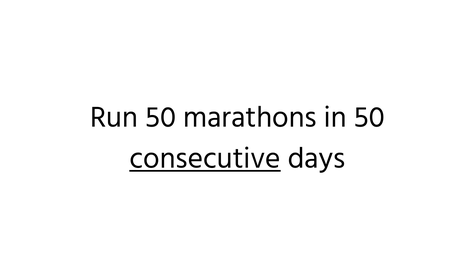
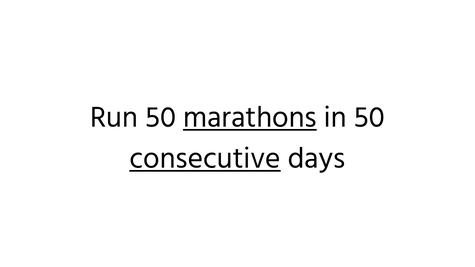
marathons underline: none -> present
